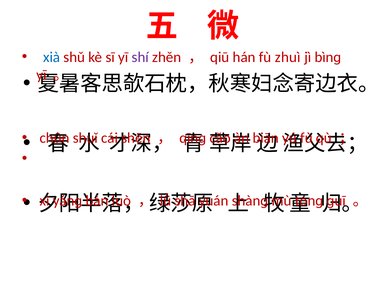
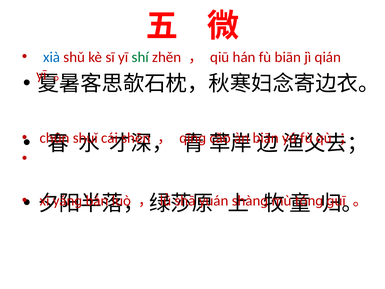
shí colour: purple -> green
fù zhuì: zhuì -> biān
bìnɡ: bìnɡ -> qián
